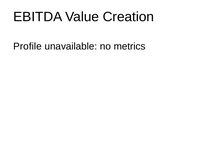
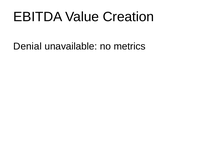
Profile: Profile -> Denial
